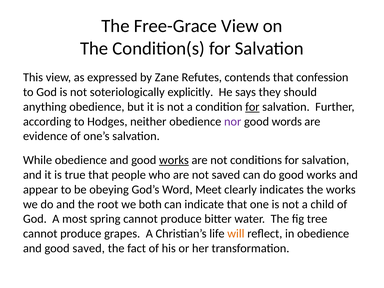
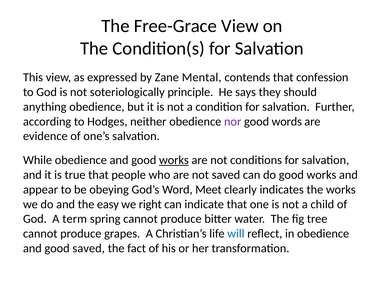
Refutes: Refutes -> Mental
explicitly: explicitly -> principle
for at (252, 107) underline: present -> none
root: root -> easy
both: both -> right
most: most -> term
will colour: orange -> blue
